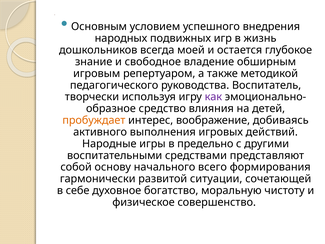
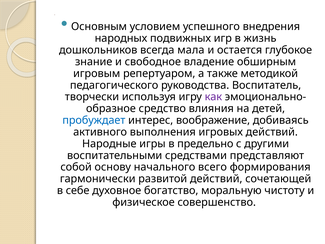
моей: моей -> мала
пробуждает colour: orange -> blue
развитой ситуации: ситуации -> действий
